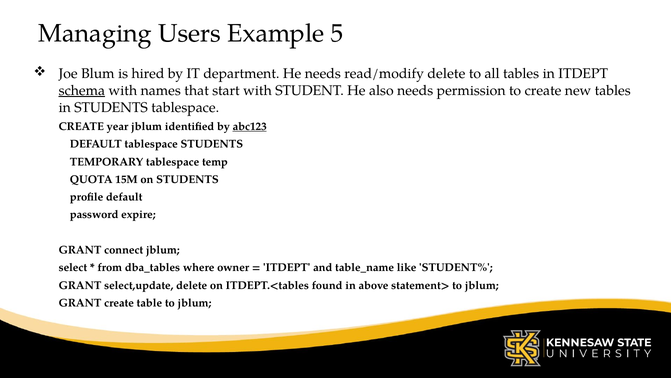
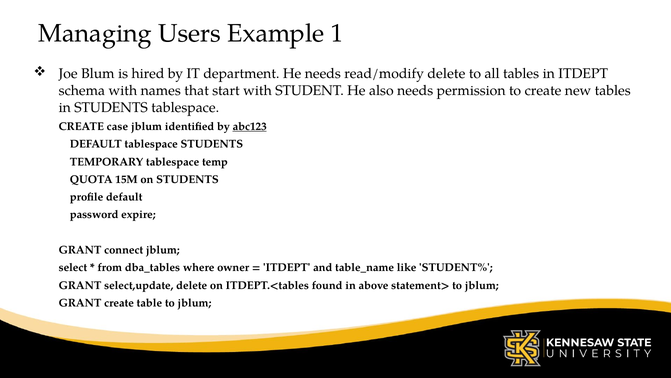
5: 5 -> 1
schema underline: present -> none
year: year -> case
